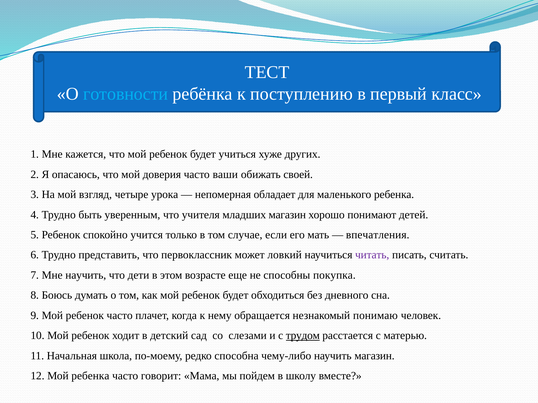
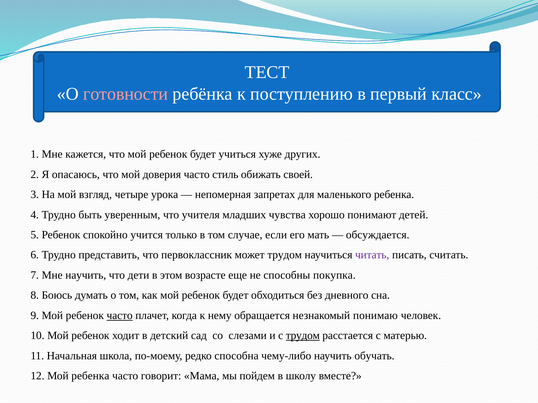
готовности colour: light blue -> pink
ваши: ваши -> стиль
обладает: обладает -> запретах
младших магазин: магазин -> чувства
впечатления: впечатления -> обсуждается
может ловкий: ловкий -> трудом
часто at (120, 316) underline: none -> present
научить магазин: магазин -> обучать
